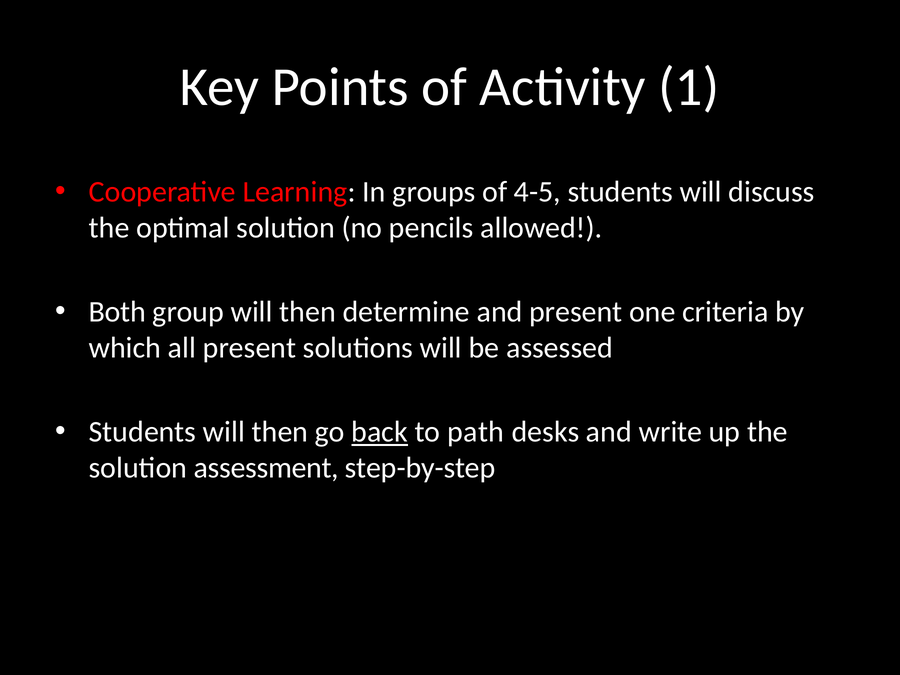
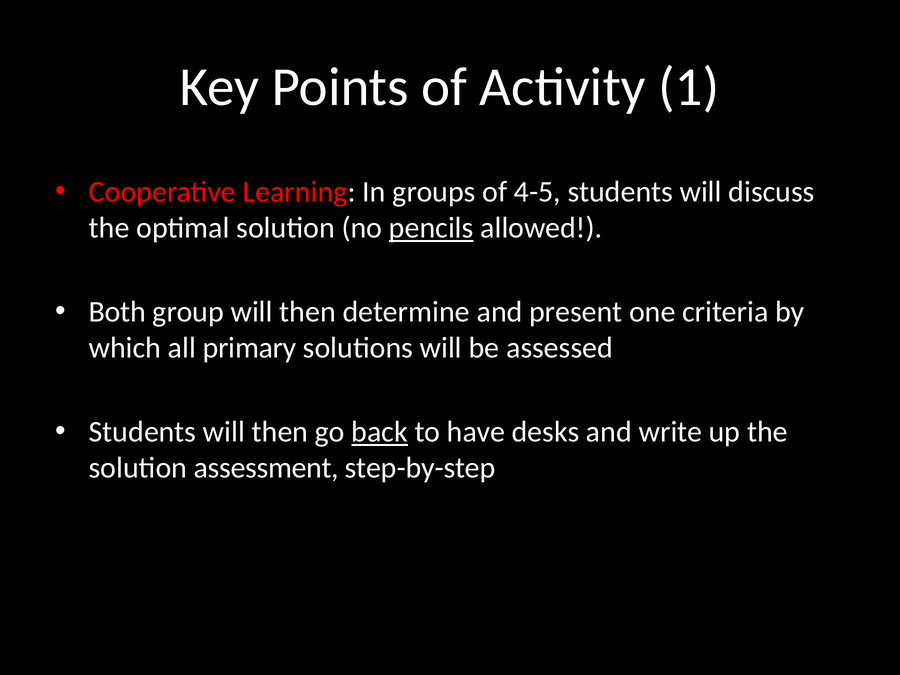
pencils underline: none -> present
all present: present -> primary
path: path -> have
